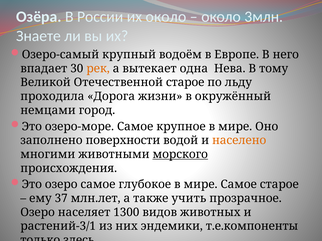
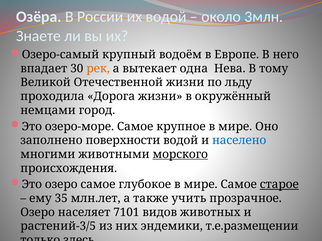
их около: около -> водой
Отечественной старое: старое -> жизни
населено colour: orange -> blue
старое at (279, 185) underline: none -> present
37: 37 -> 35
1300: 1300 -> 7101
растений-3/1: растений-3/1 -> растений-3/5
т.е.компоненты: т.е.компоненты -> т.е.размещении
